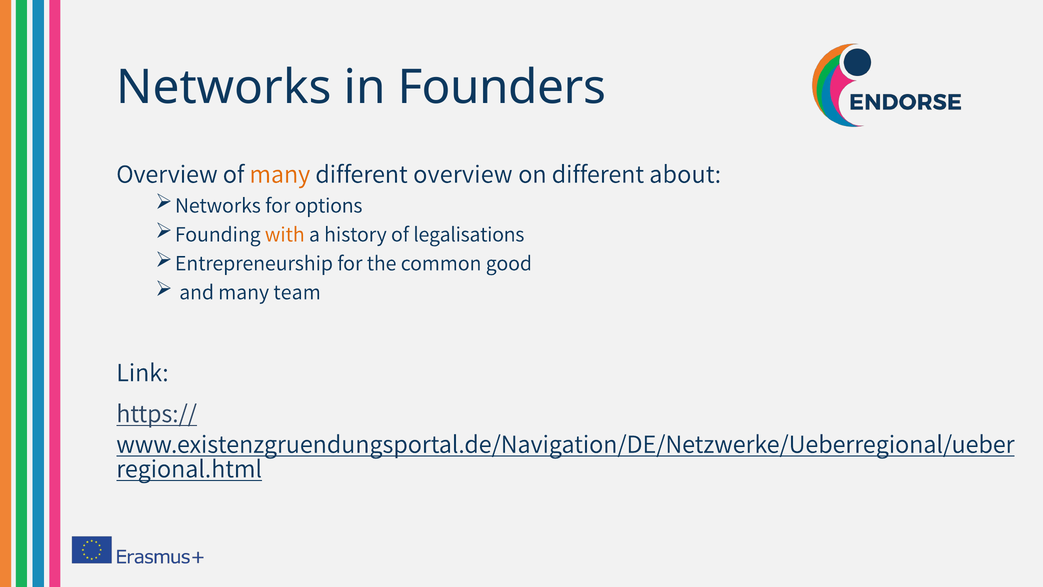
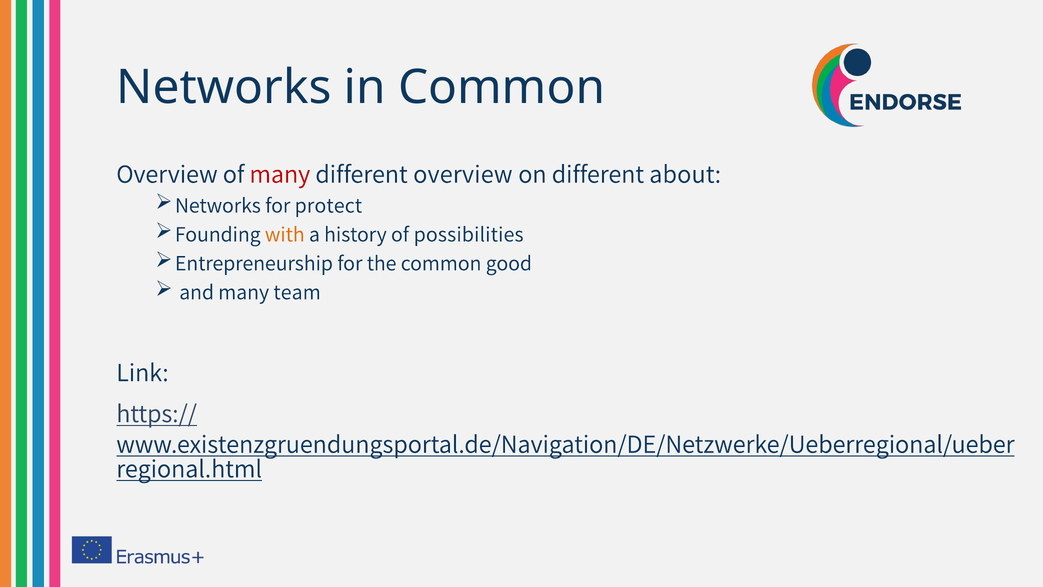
in Founders: Founders -> Common
many at (280, 174) colour: orange -> red
options: options -> protect
legalisations: legalisations -> possibilities
